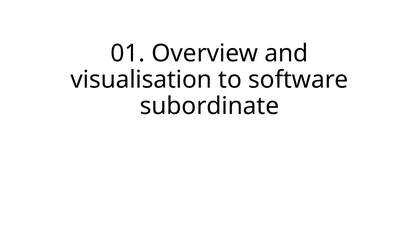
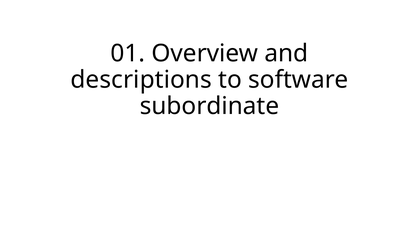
visualisation: visualisation -> descriptions
